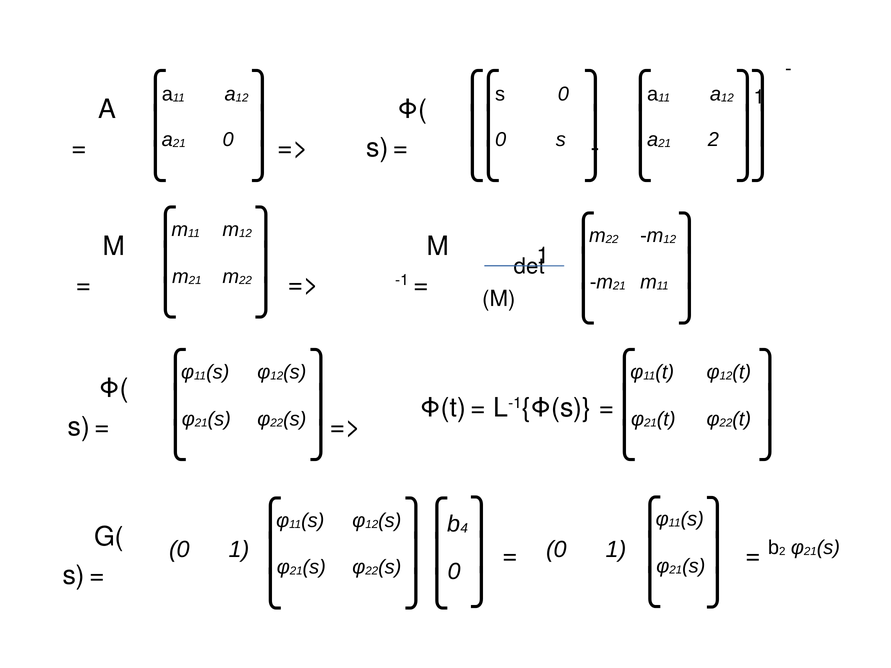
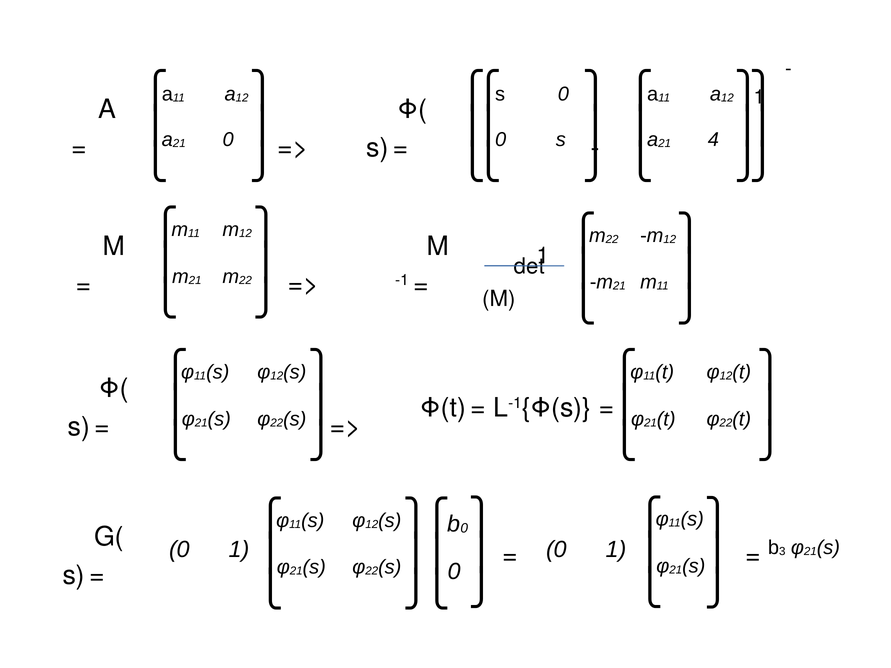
2 at (713, 140): 2 -> 4
4 at (464, 529): 4 -> 0
2 at (782, 552): 2 -> 3
